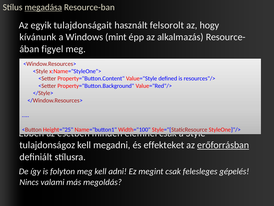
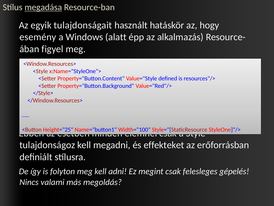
felsorolt: felsorolt -> hatáskör
kívánunk: kívánunk -> esemény
mint: mint -> alatt
erőforrásban underline: present -> none
